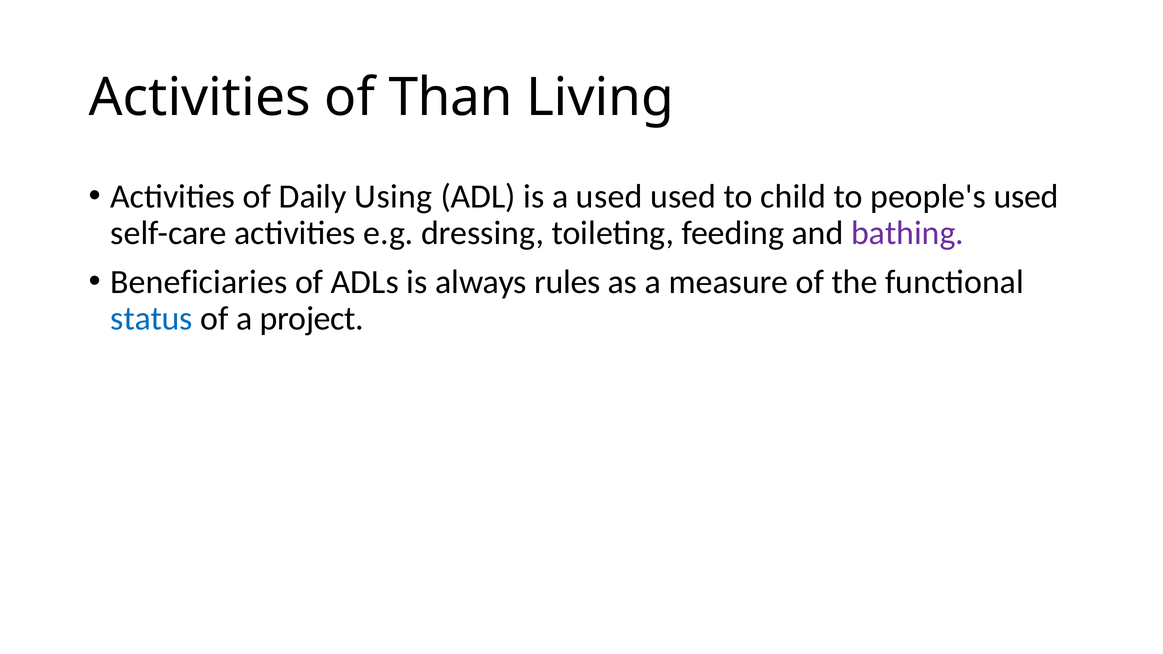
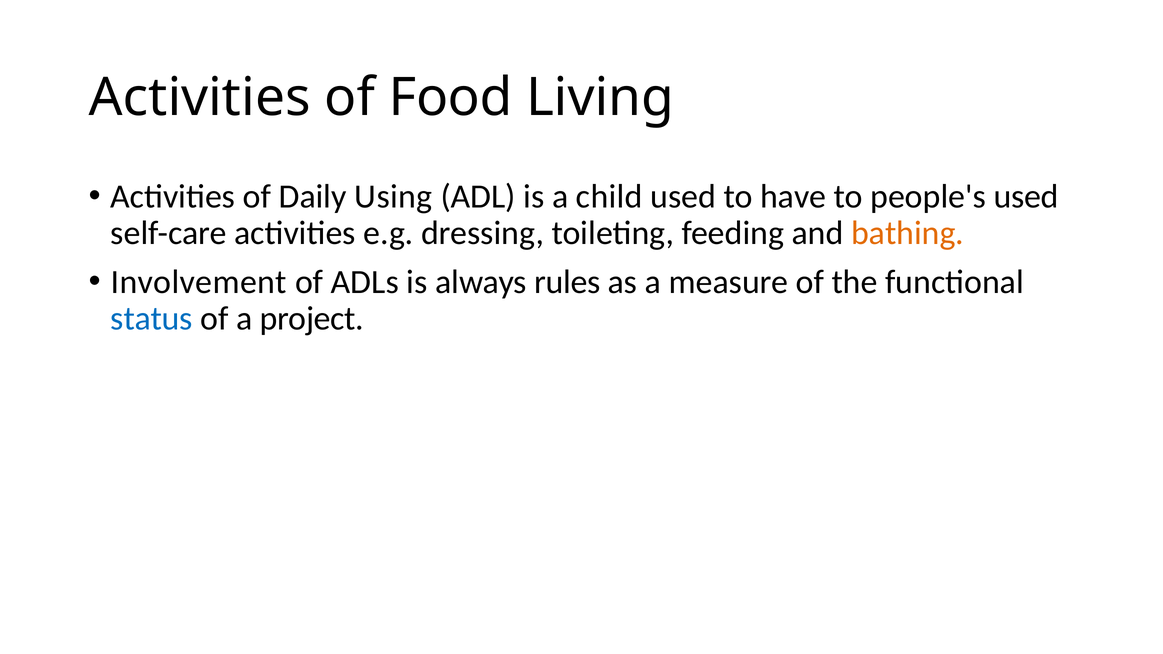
Than: Than -> Food
a used: used -> child
child: child -> have
bathing colour: purple -> orange
Beneficiaries: Beneficiaries -> Involvement
